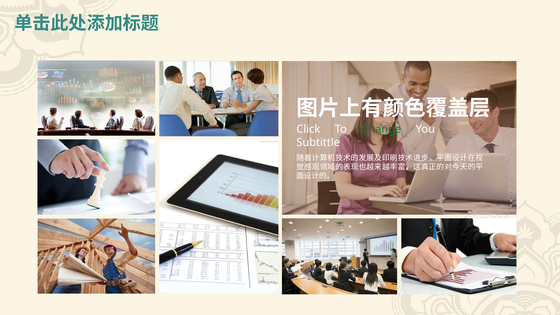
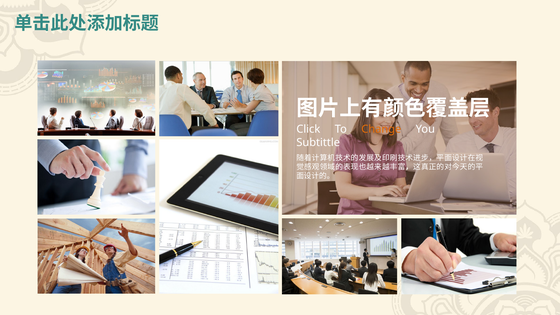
Change colour: green -> orange
